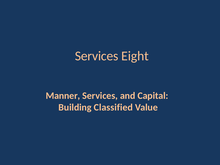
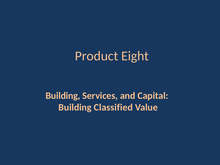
Services at (97, 56): Services -> Product
Manner at (63, 96): Manner -> Building
